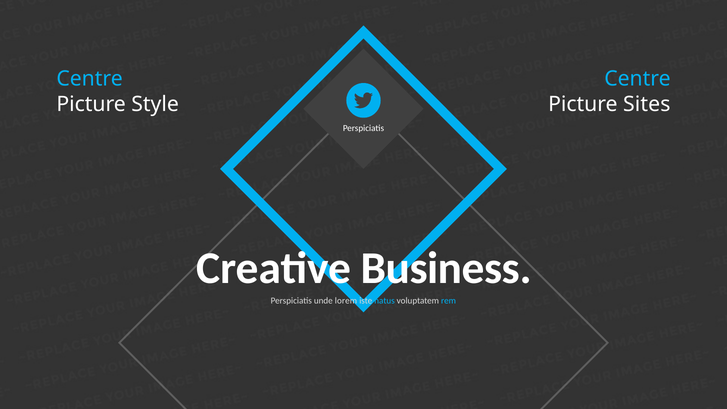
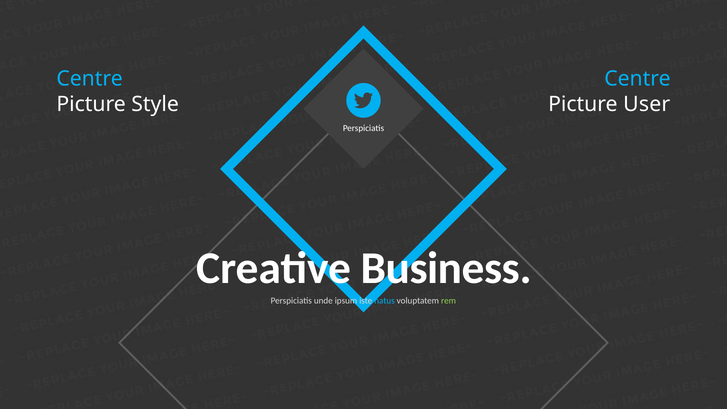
Sites: Sites -> User
lorem: lorem -> ipsum
rem colour: light blue -> light green
